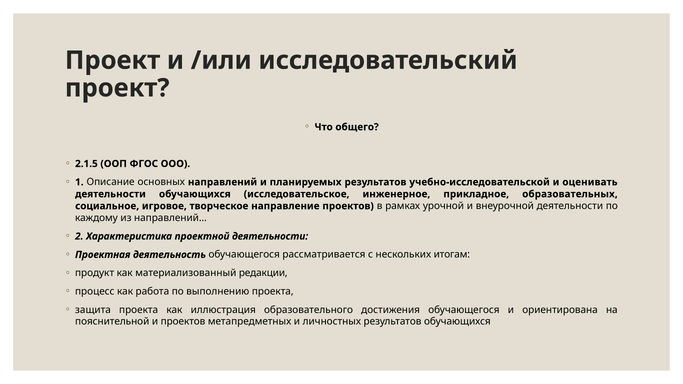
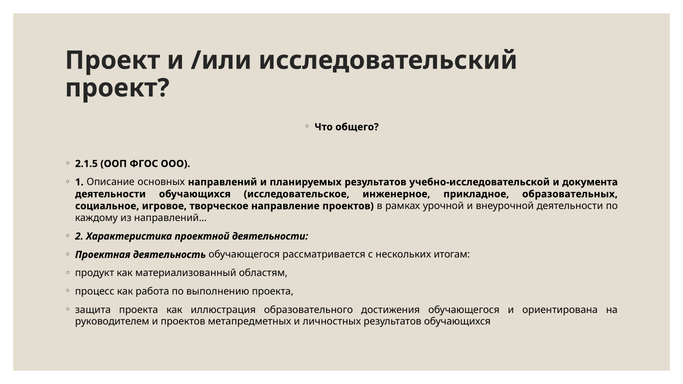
оценивать: оценивать -> документа
редакции: редакции -> областям
пояснительной: пояснительной -> руководителем
